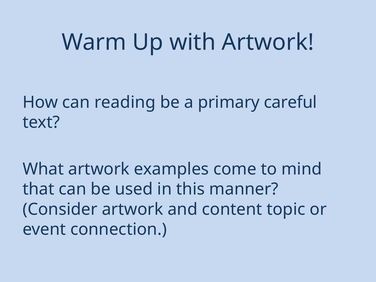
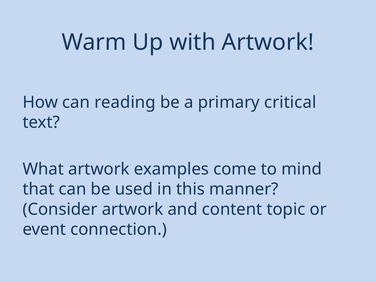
careful: careful -> critical
